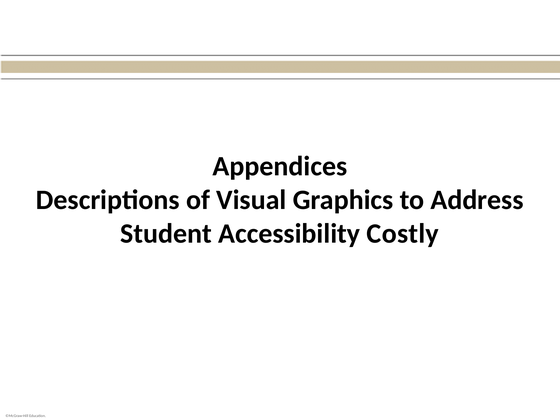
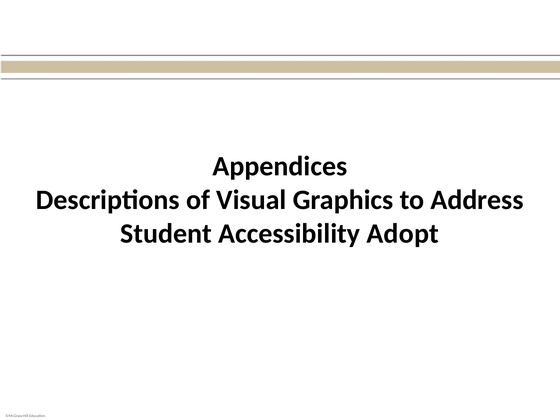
Costly: Costly -> Adopt
